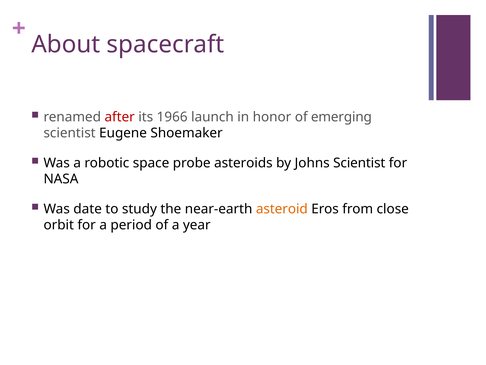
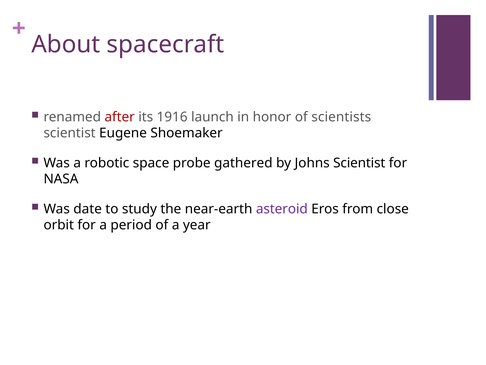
1966: 1966 -> 1916
emerging: emerging -> scientists
asteroids: asteroids -> gathered
asteroid colour: orange -> purple
